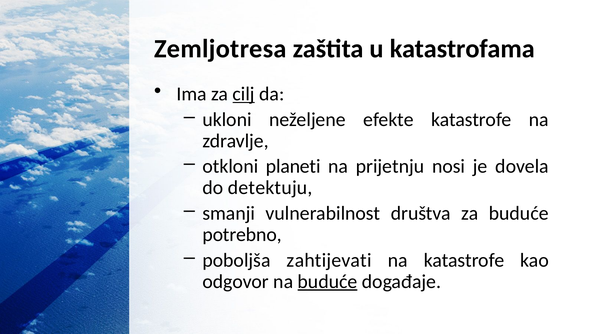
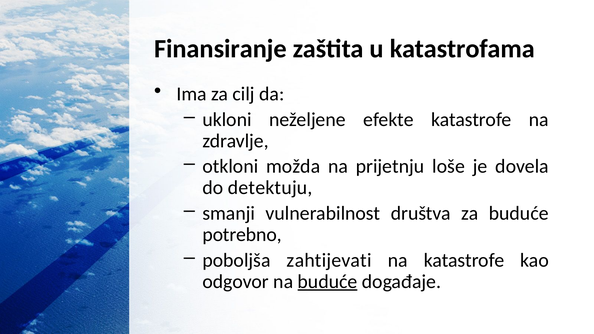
Zemljotresa: Zemljotresa -> Finansiranje
cilj underline: present -> none
planeti: planeti -> možda
nosi: nosi -> loše
